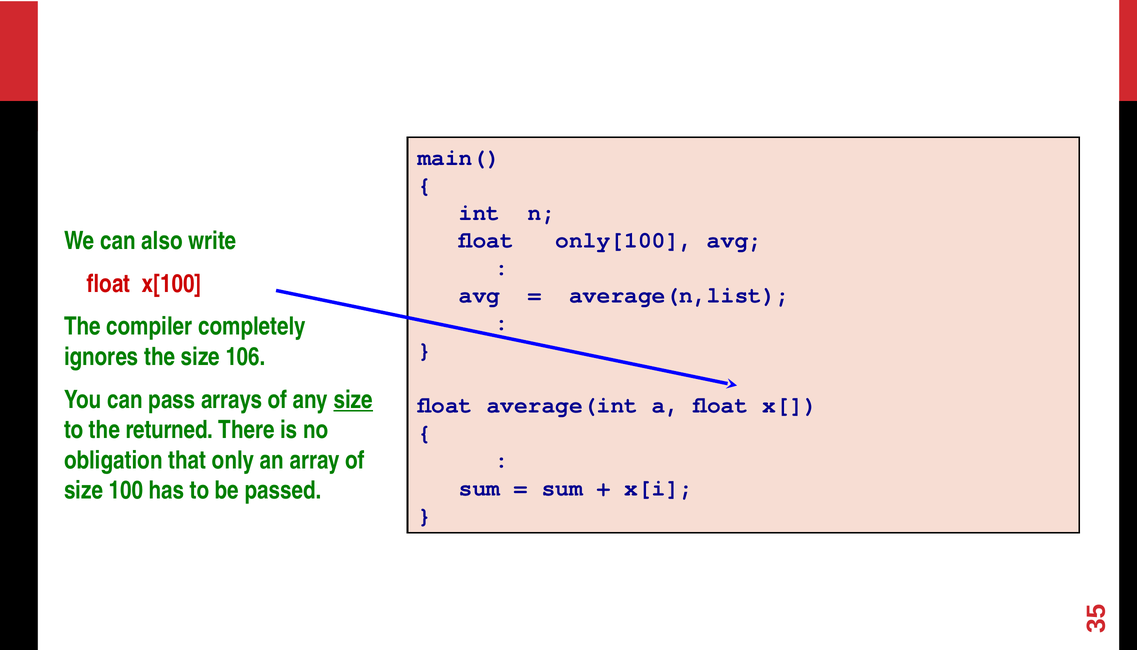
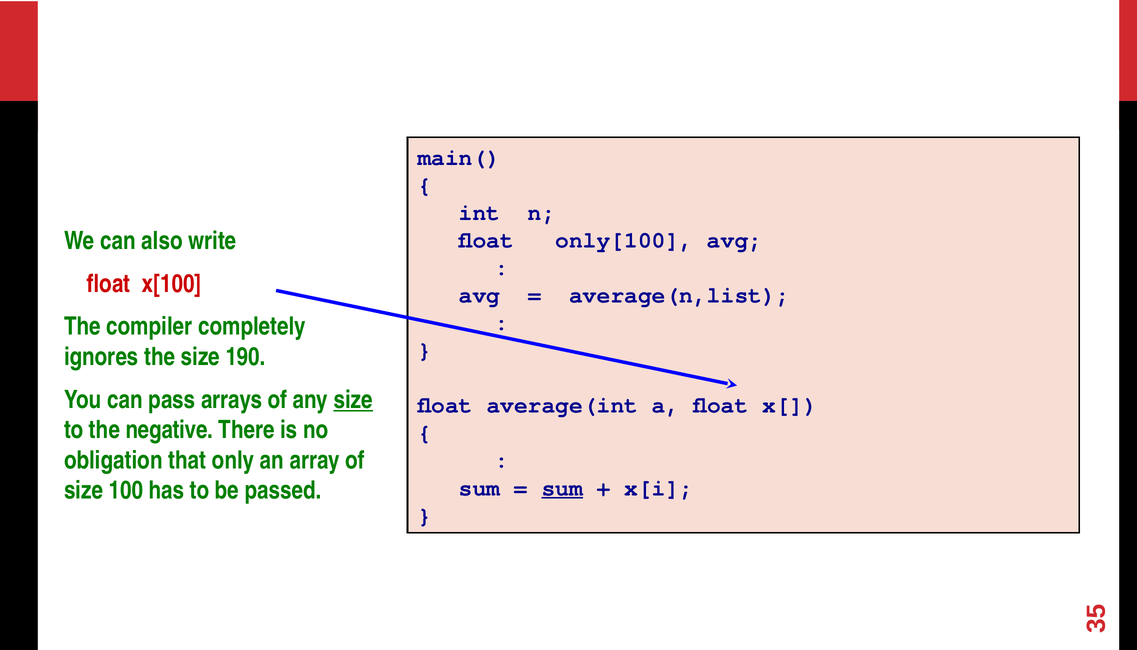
106: 106 -> 190
returned: returned -> negative
sum at (562, 488) underline: none -> present
